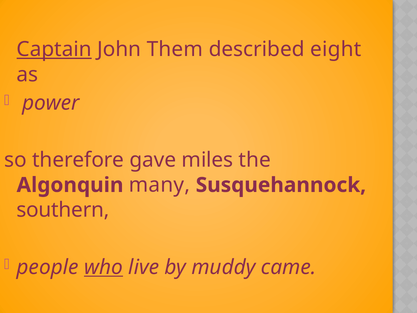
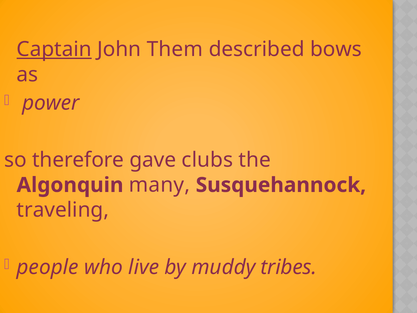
eight: eight -> bows
miles: miles -> clubs
southern: southern -> traveling
who underline: present -> none
came: came -> tribes
